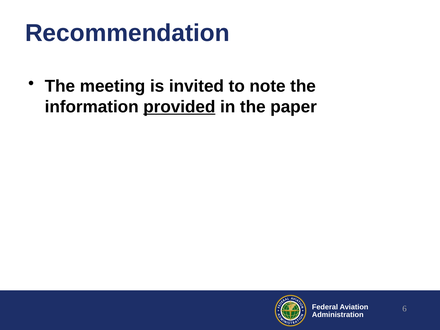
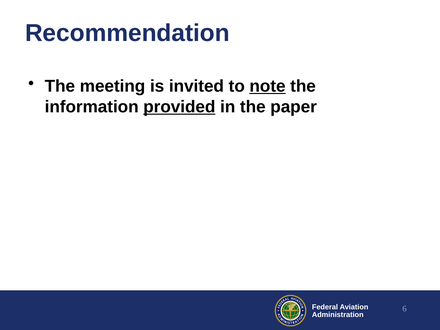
note underline: none -> present
